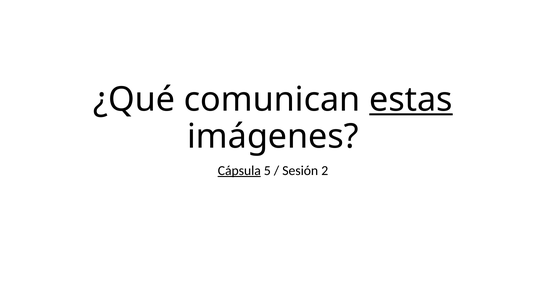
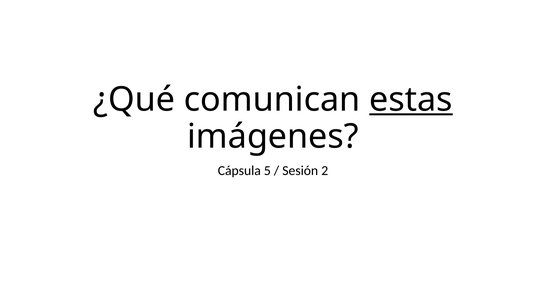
Cápsula underline: present -> none
